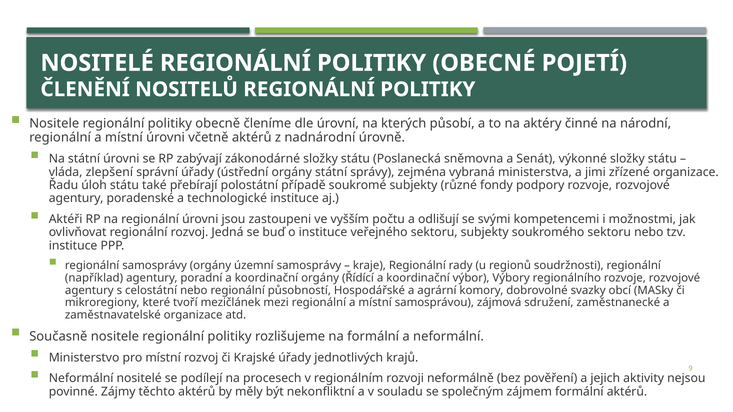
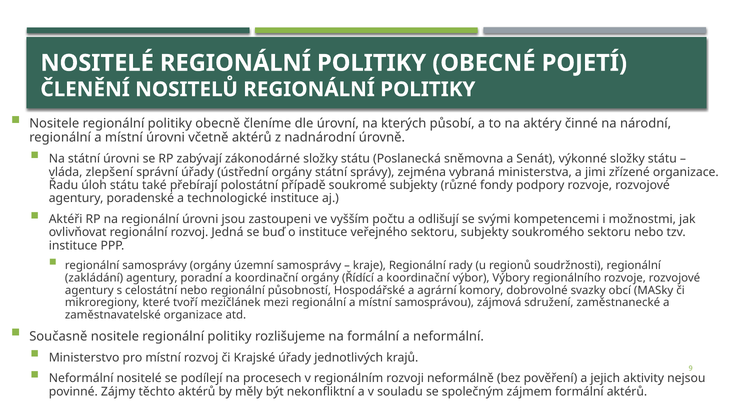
například: například -> zakládání
